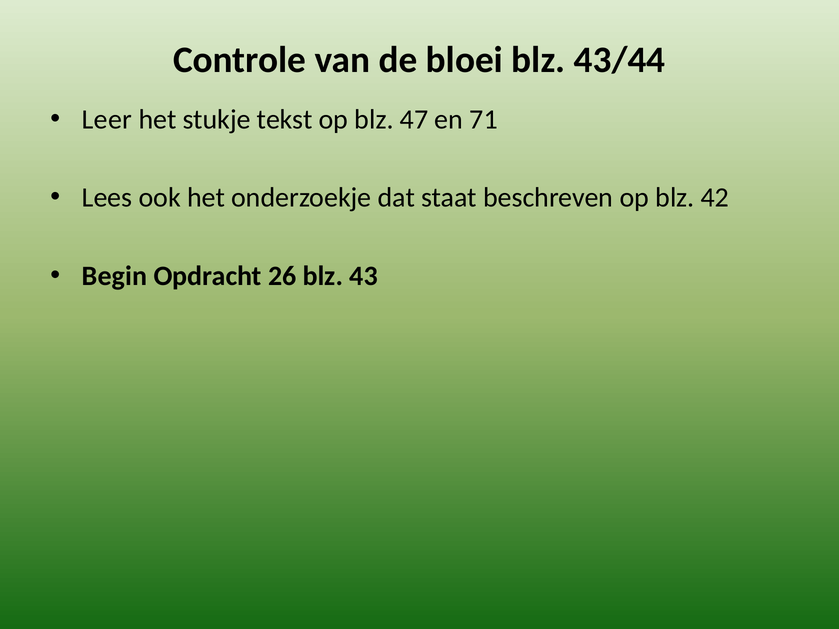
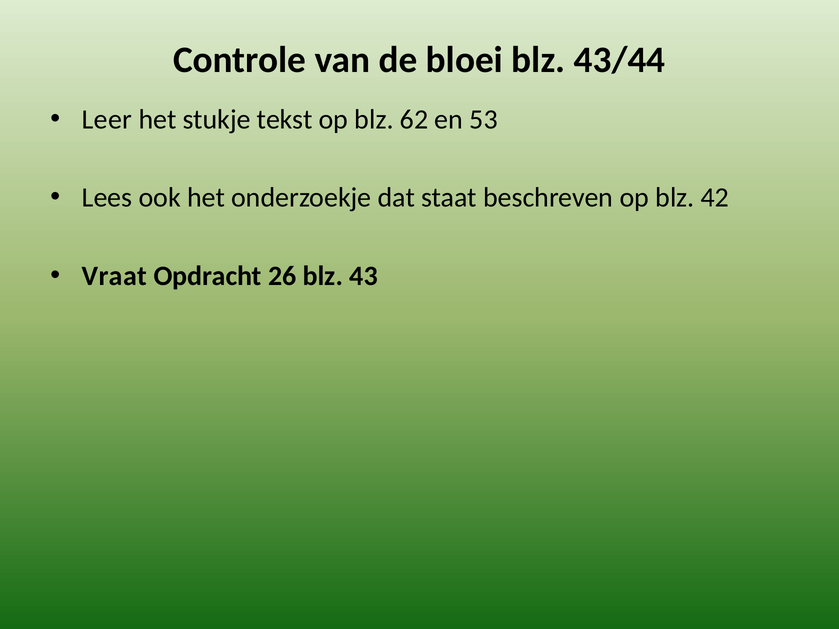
47: 47 -> 62
71: 71 -> 53
Begin: Begin -> Vraat
